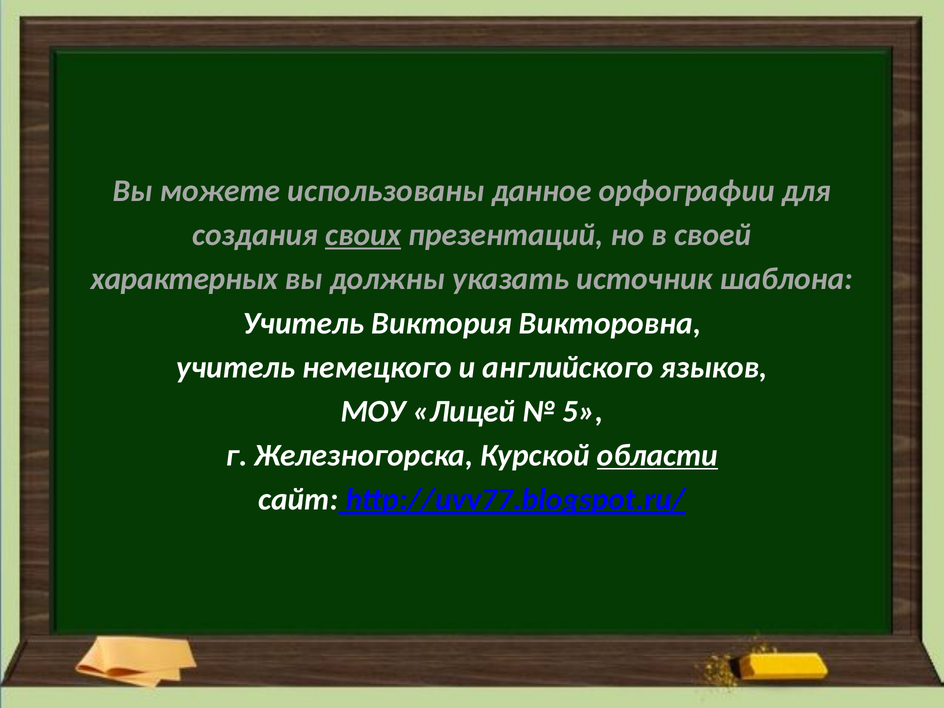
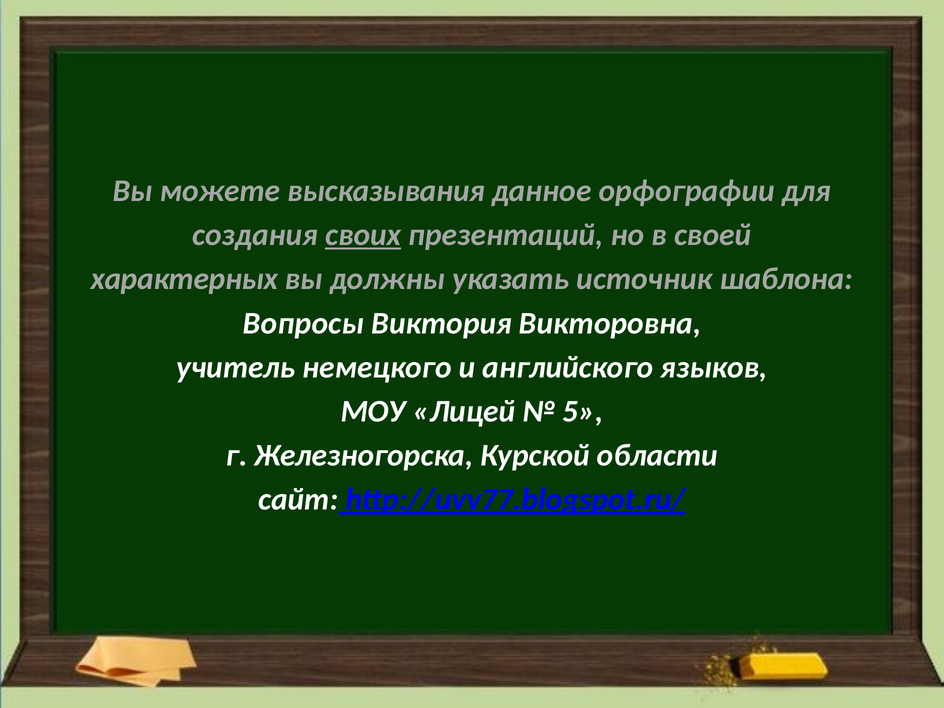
использованы: использованы -> высказывания
Учитель at (304, 323): Учитель -> Вопросы
области underline: present -> none
